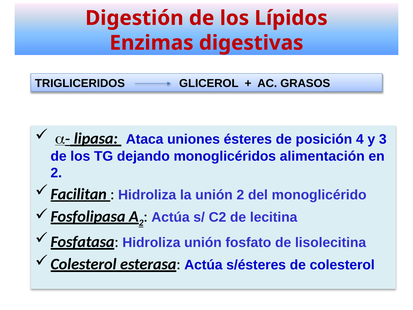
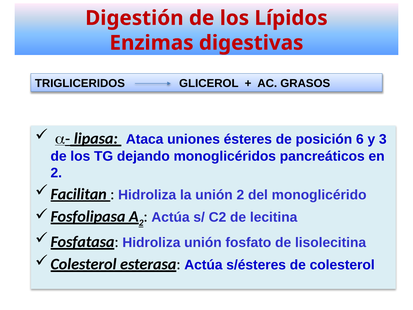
4: 4 -> 6
alimentación: alimentación -> pancreáticos
